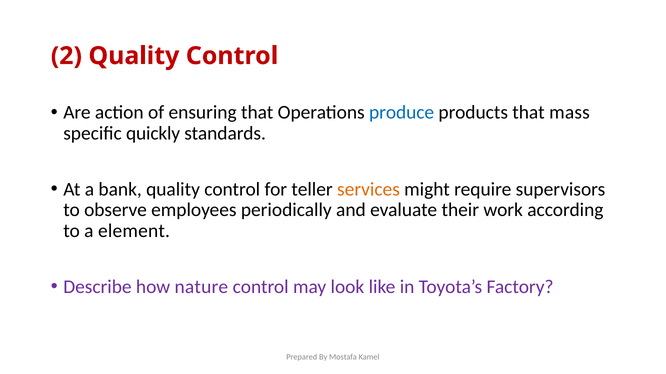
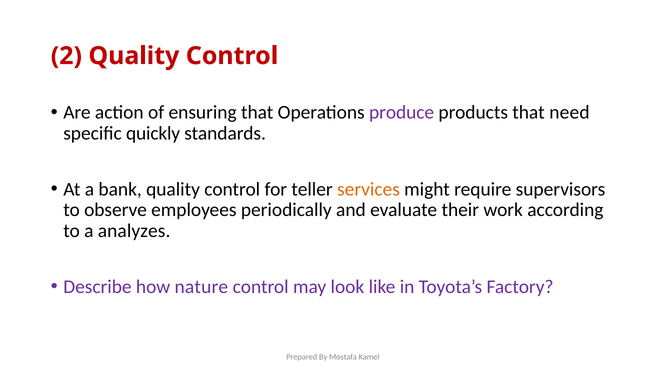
produce colour: blue -> purple
mass: mass -> need
element: element -> analyzes
